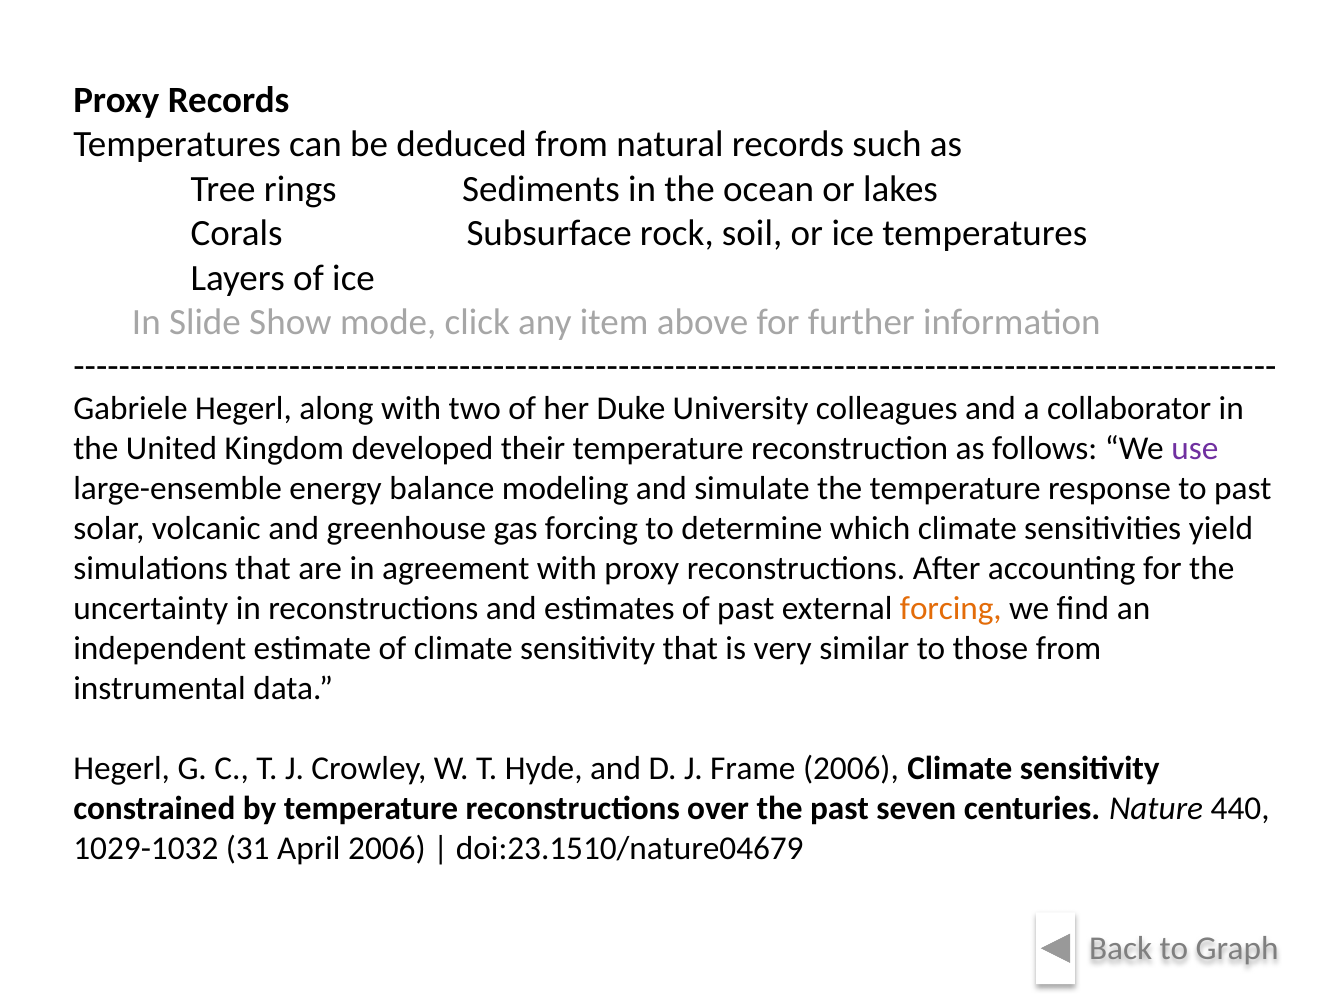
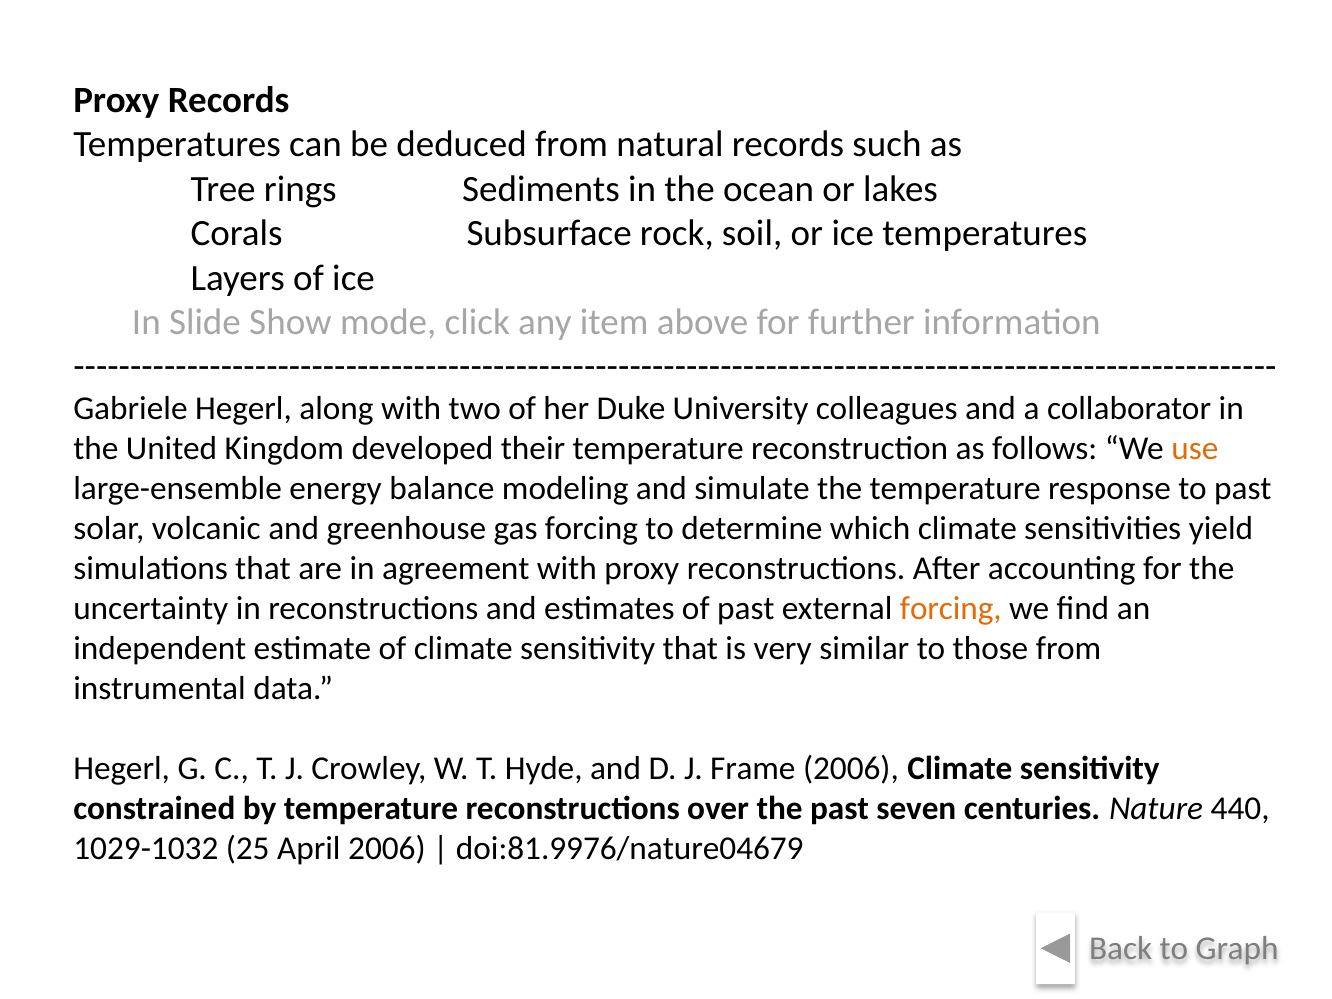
use colour: purple -> orange
31: 31 -> 25
doi:23.1510/nature04679: doi:23.1510/nature04679 -> doi:81.9976/nature04679
